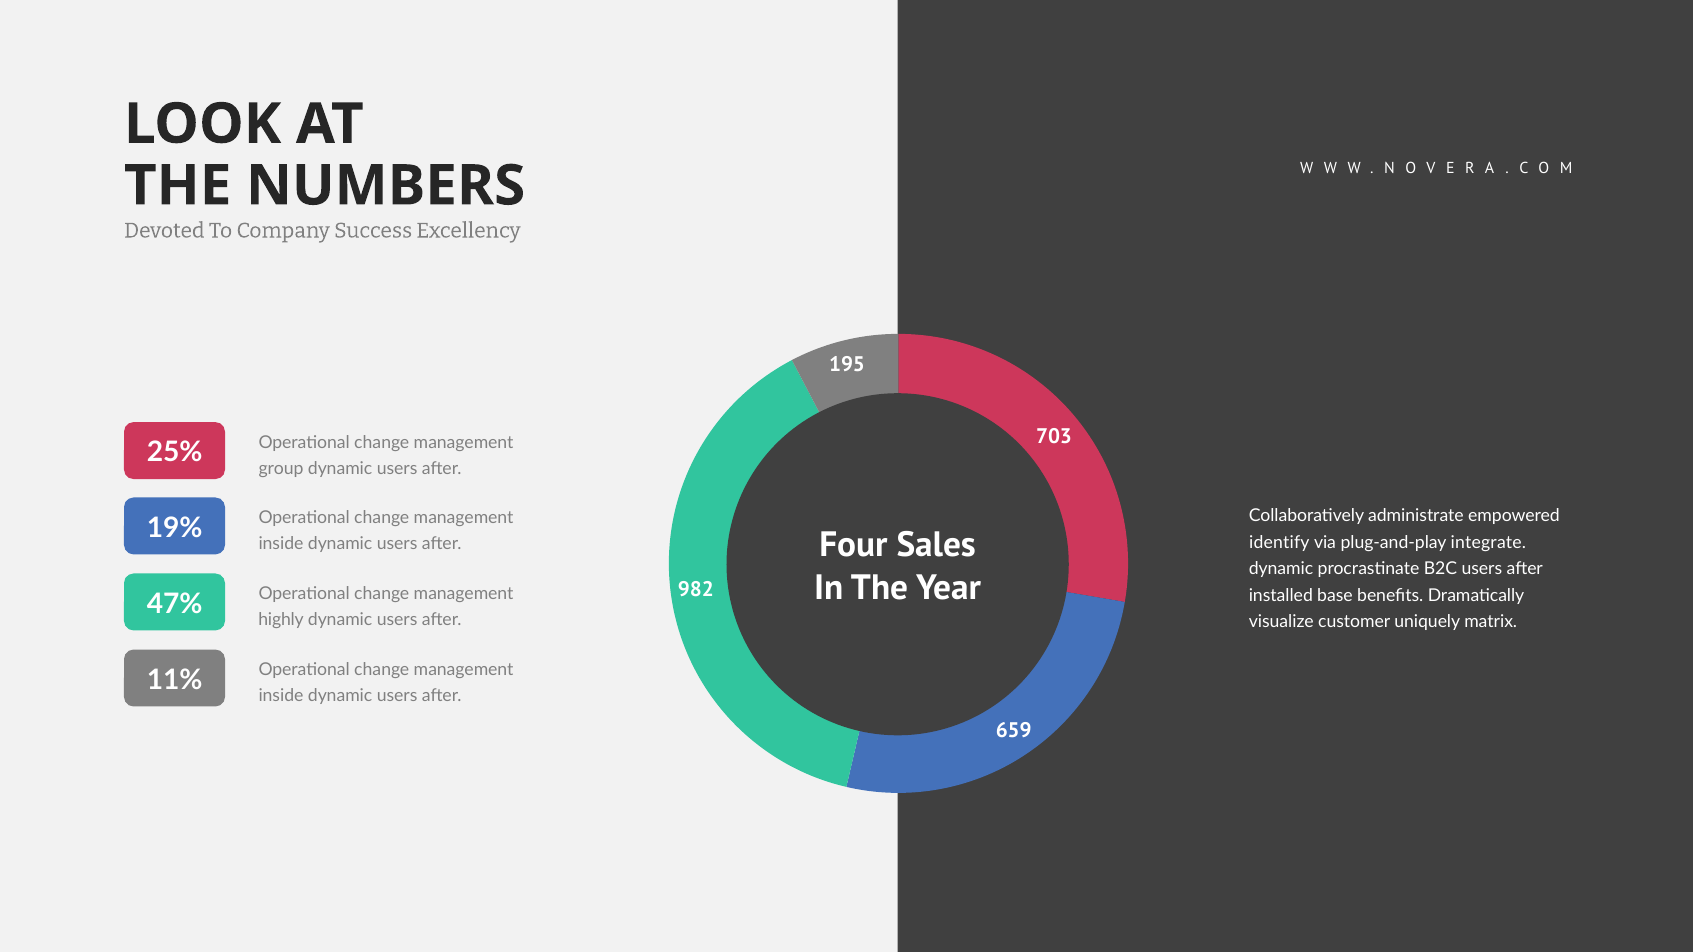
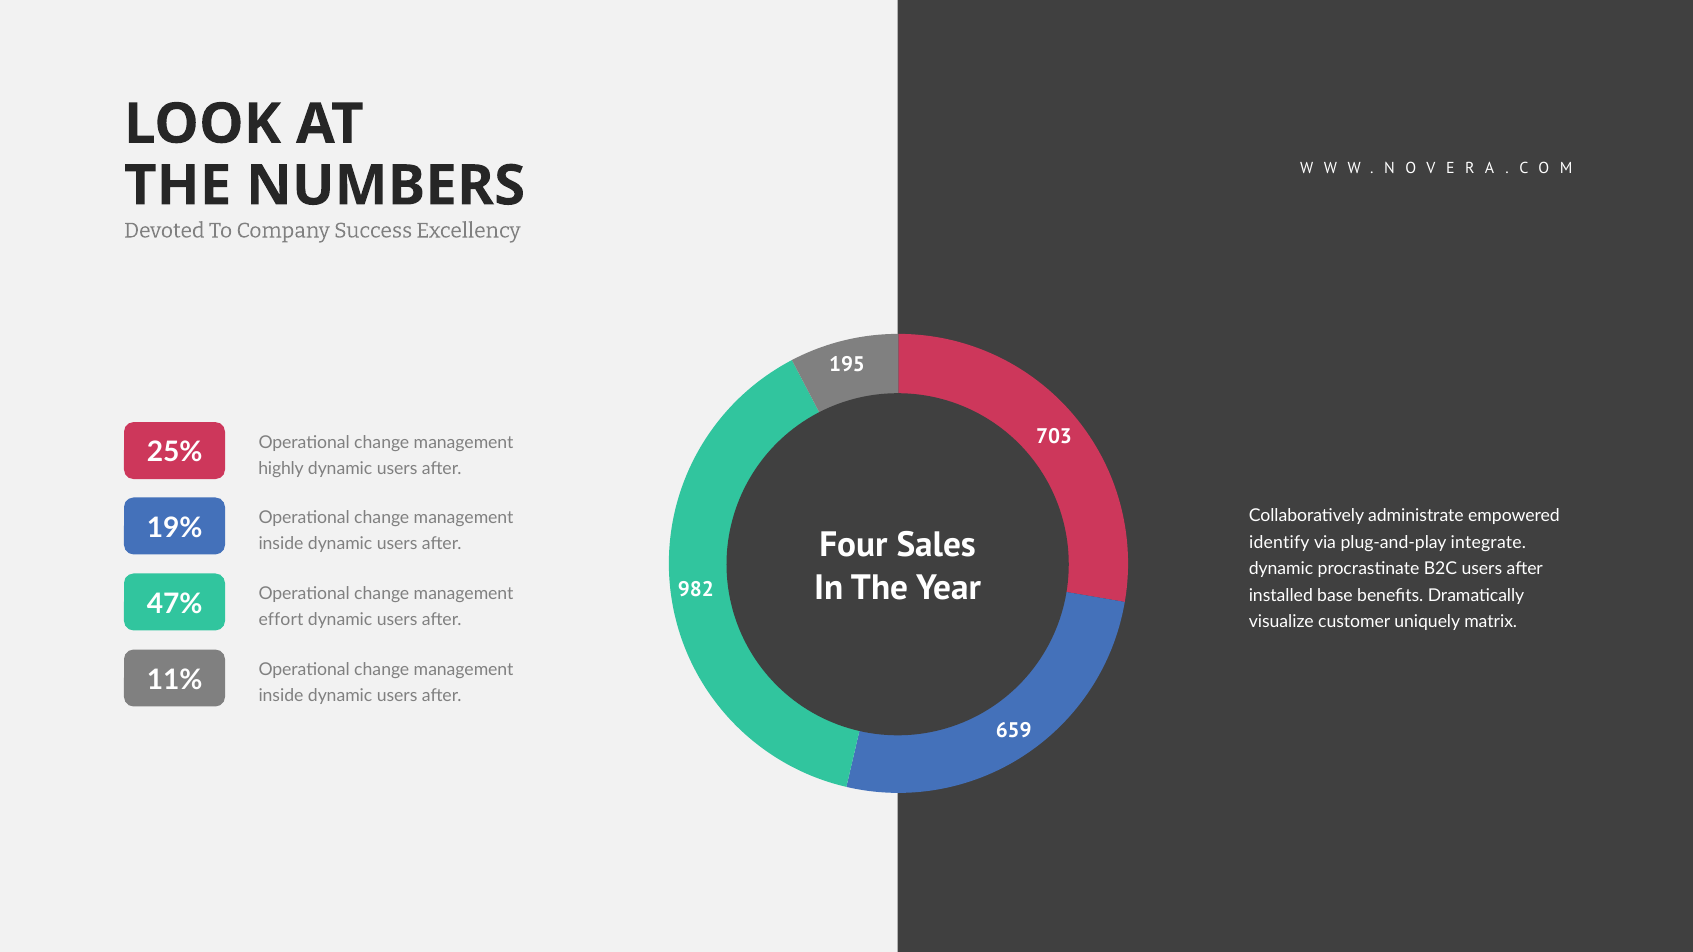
group: group -> highly
highly: highly -> effort
